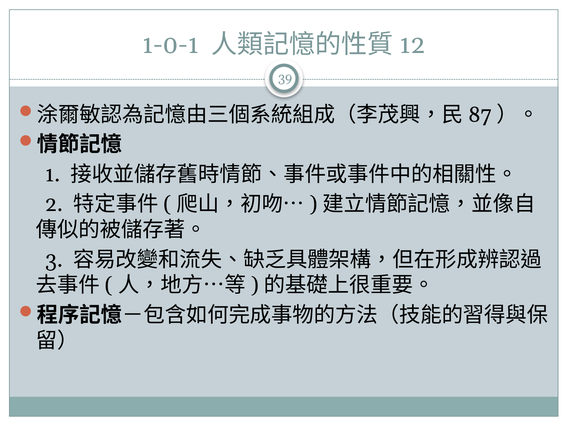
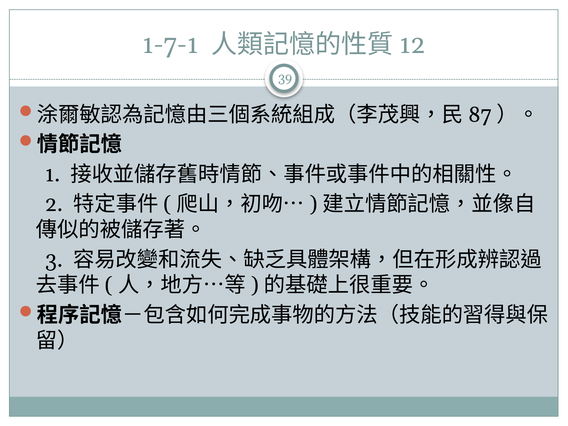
1-0-1: 1-0-1 -> 1-7-1
